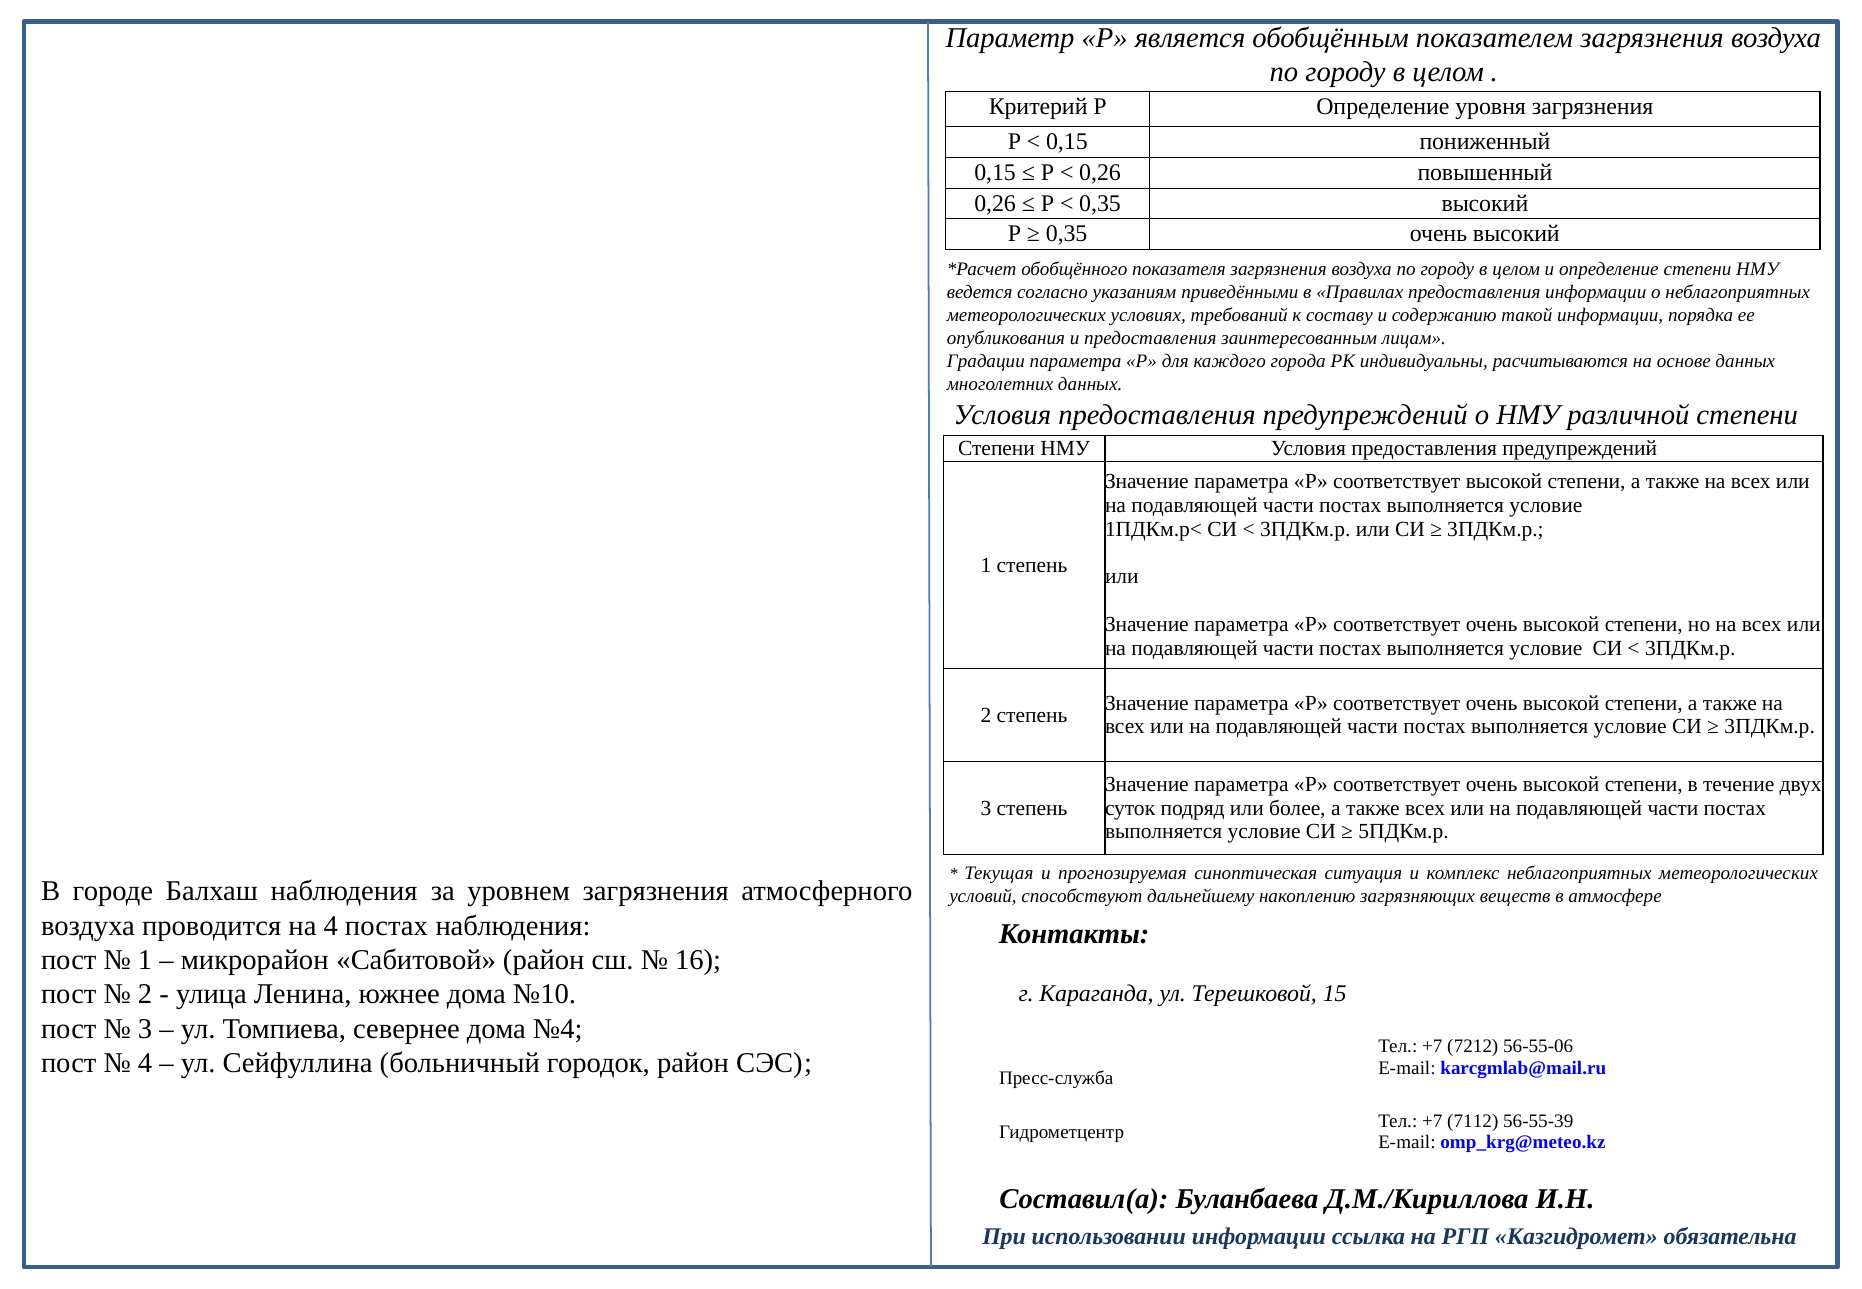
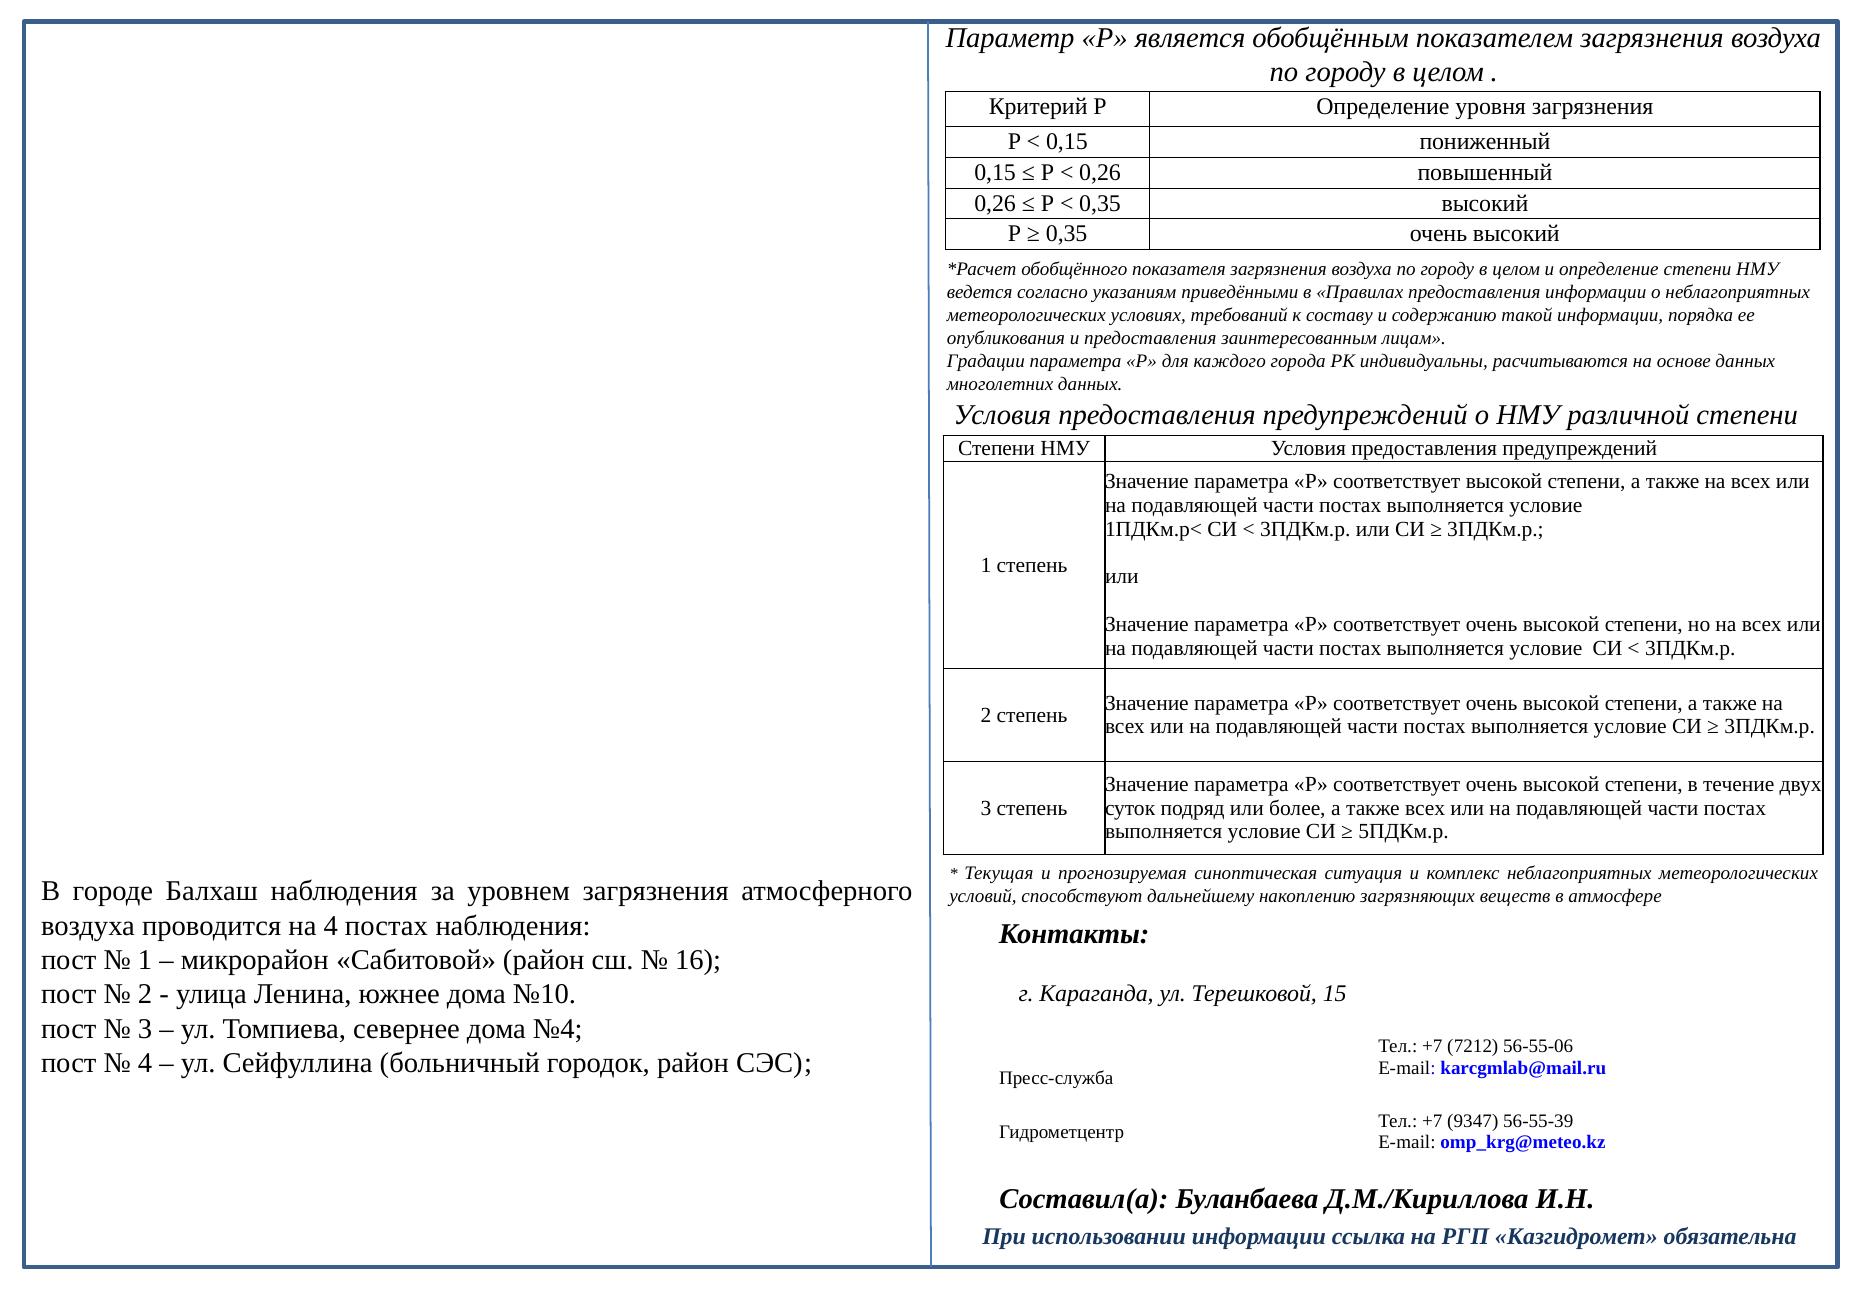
7112: 7112 -> 9347
